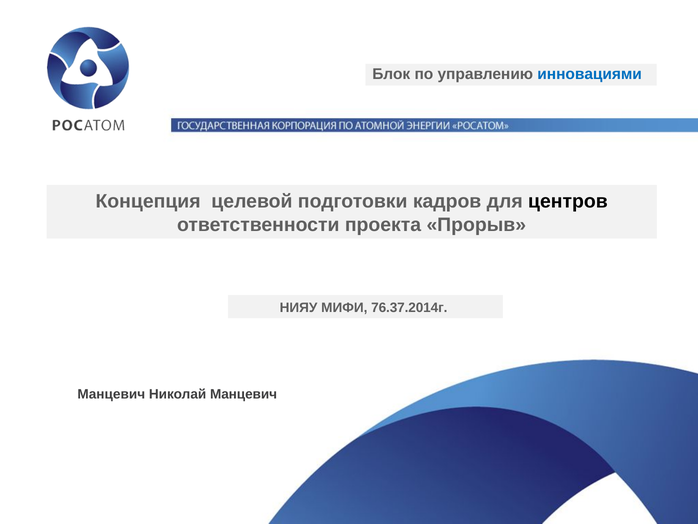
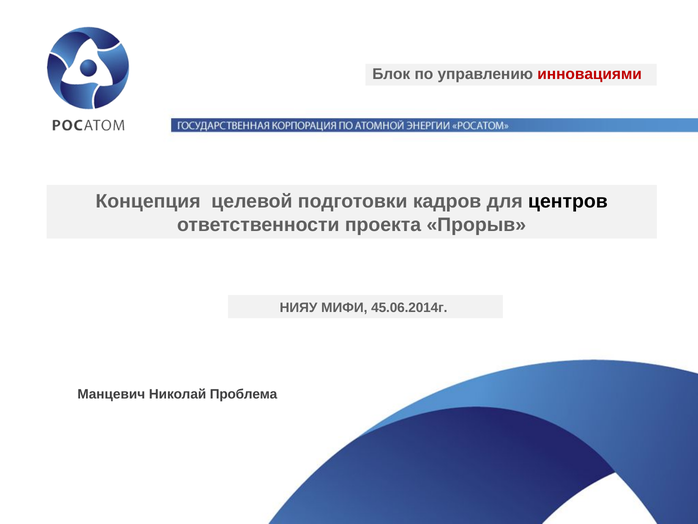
инновациями colour: blue -> red
76.37.2014г: 76.37.2014г -> 45.06.2014г
Николай Манцевич: Манцевич -> Проблема
